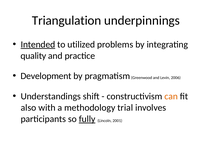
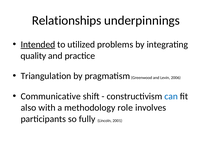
Triangulation: Triangulation -> Relationships
Development: Development -> Triangulation
Understandings: Understandings -> Communicative
can colour: orange -> blue
trial: trial -> role
fully underline: present -> none
